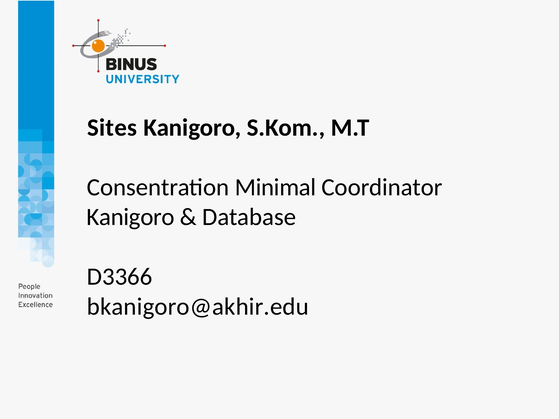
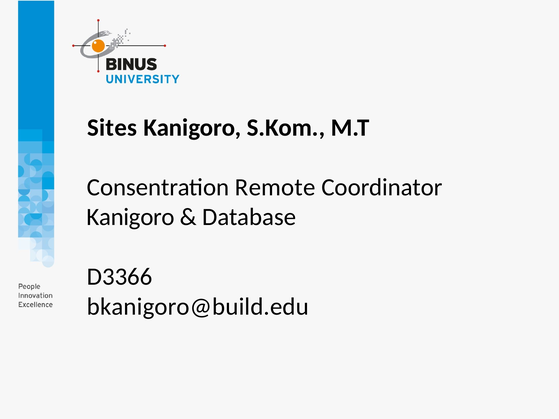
Minimal: Minimal -> Remote
bkanigoro@akhir.edu: bkanigoro@akhir.edu -> bkanigoro@build.edu
